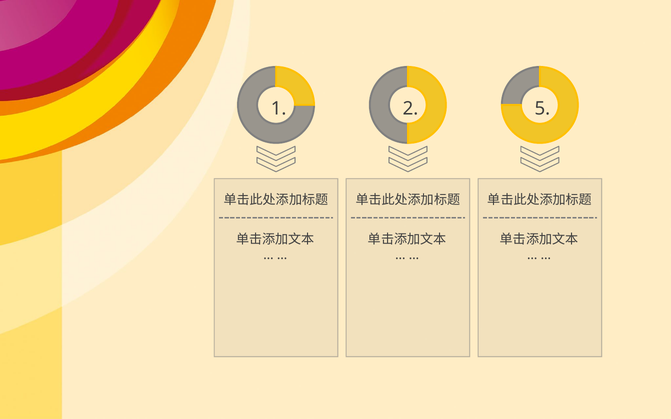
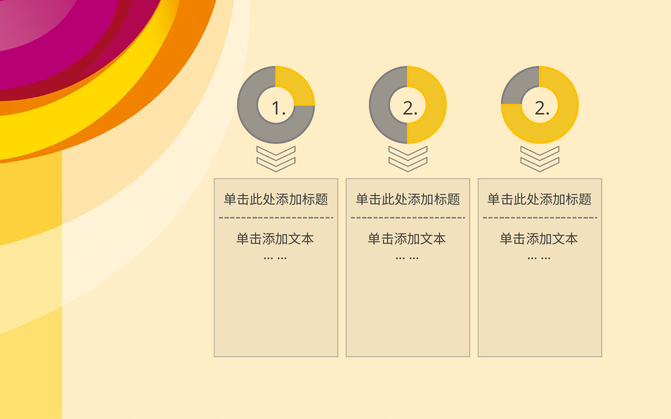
2 5: 5 -> 2
